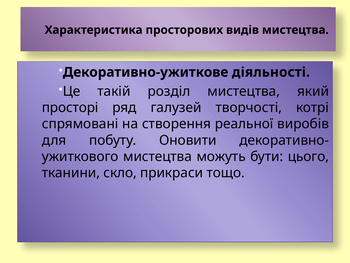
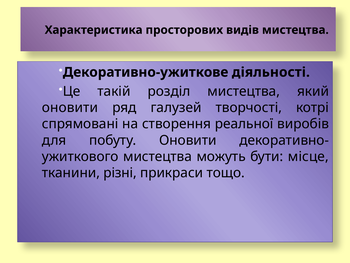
просторі at (70, 107): просторі -> оновити
цього: цього -> місце
скло: скло -> різні
